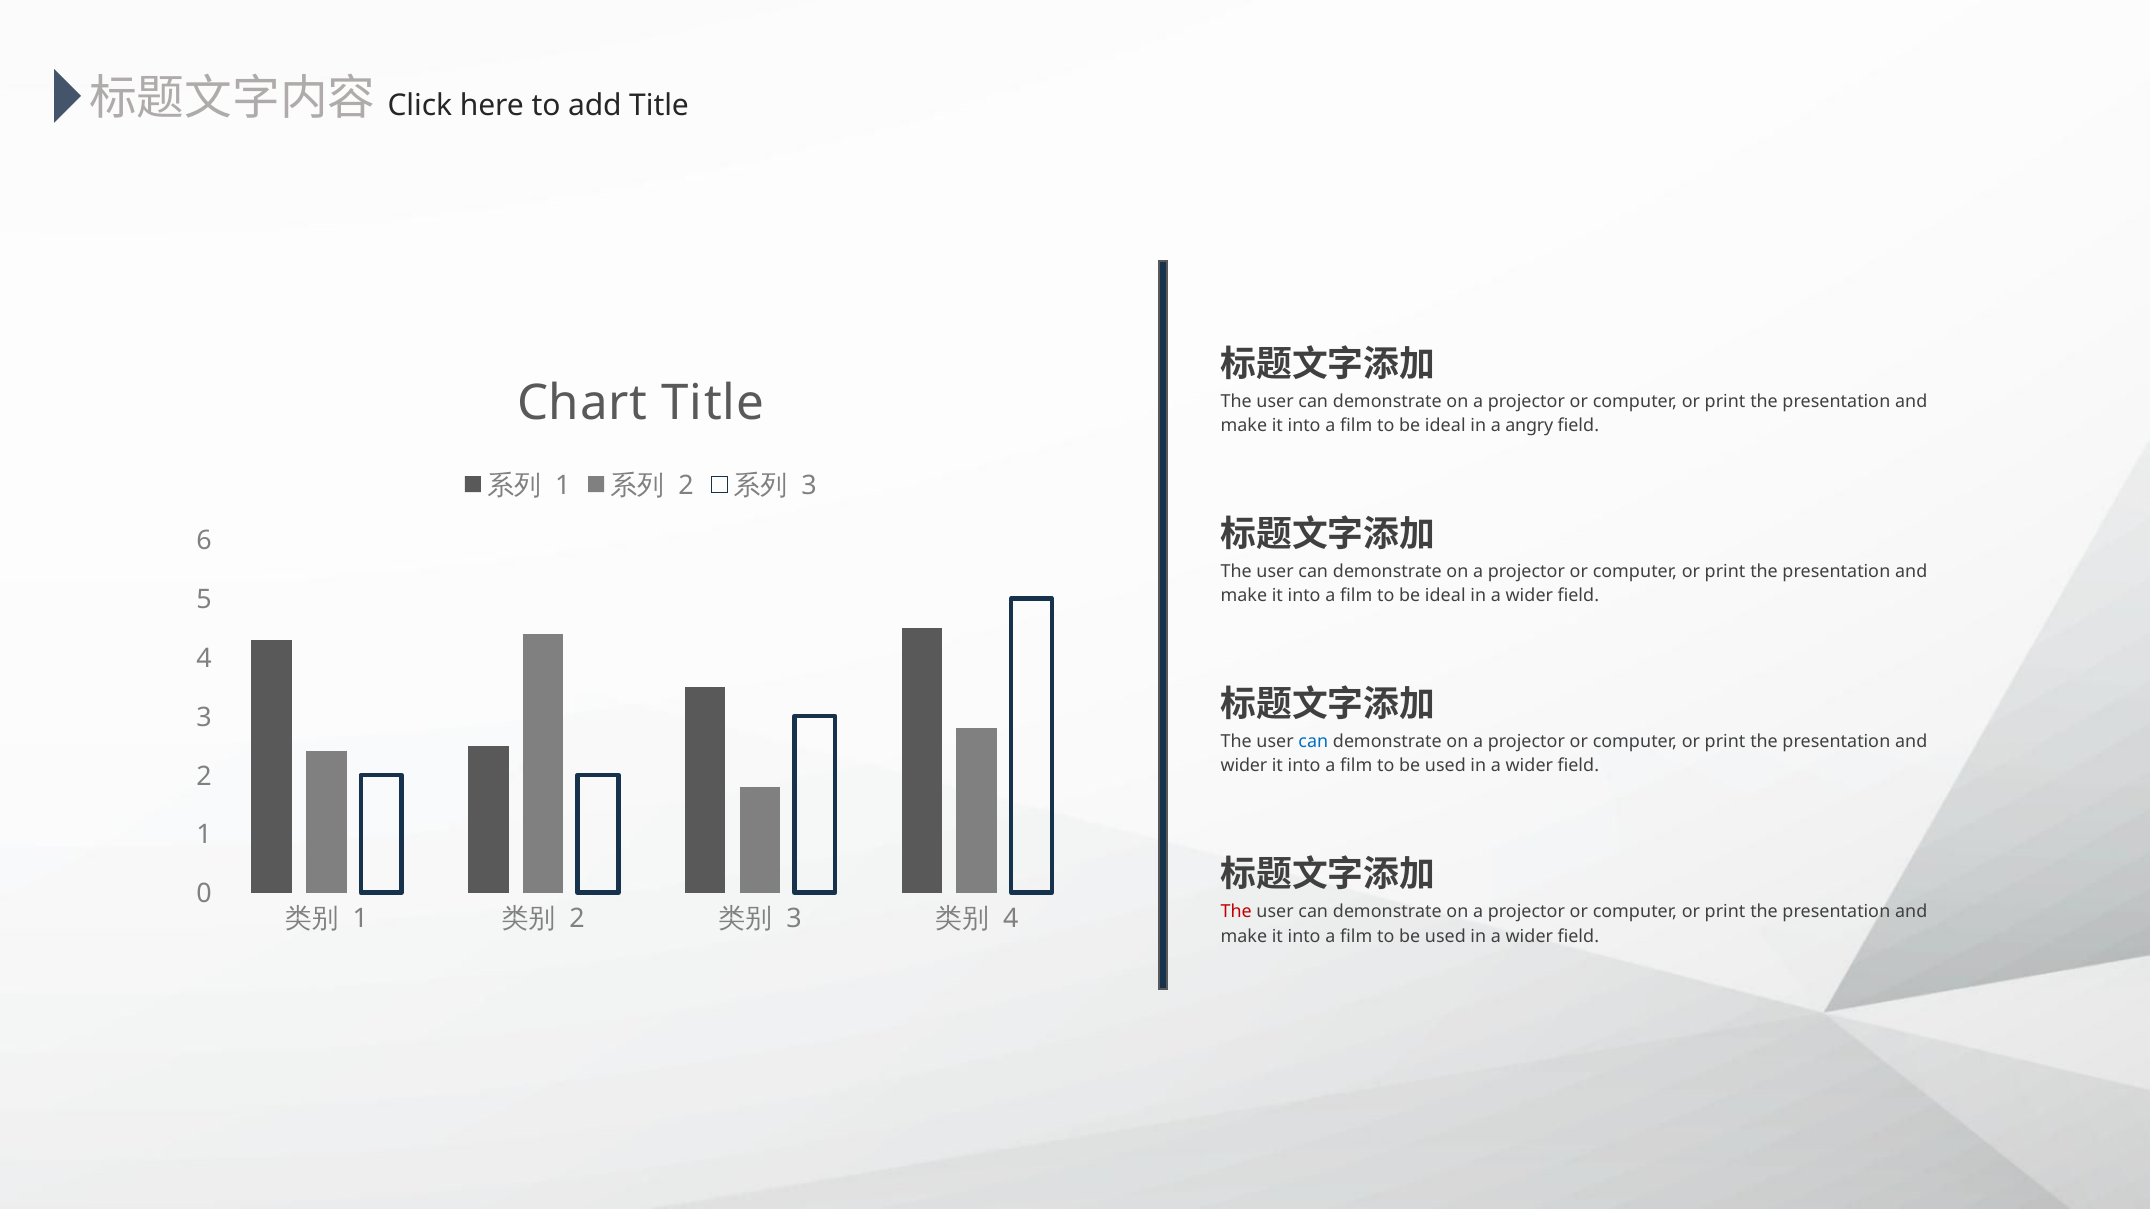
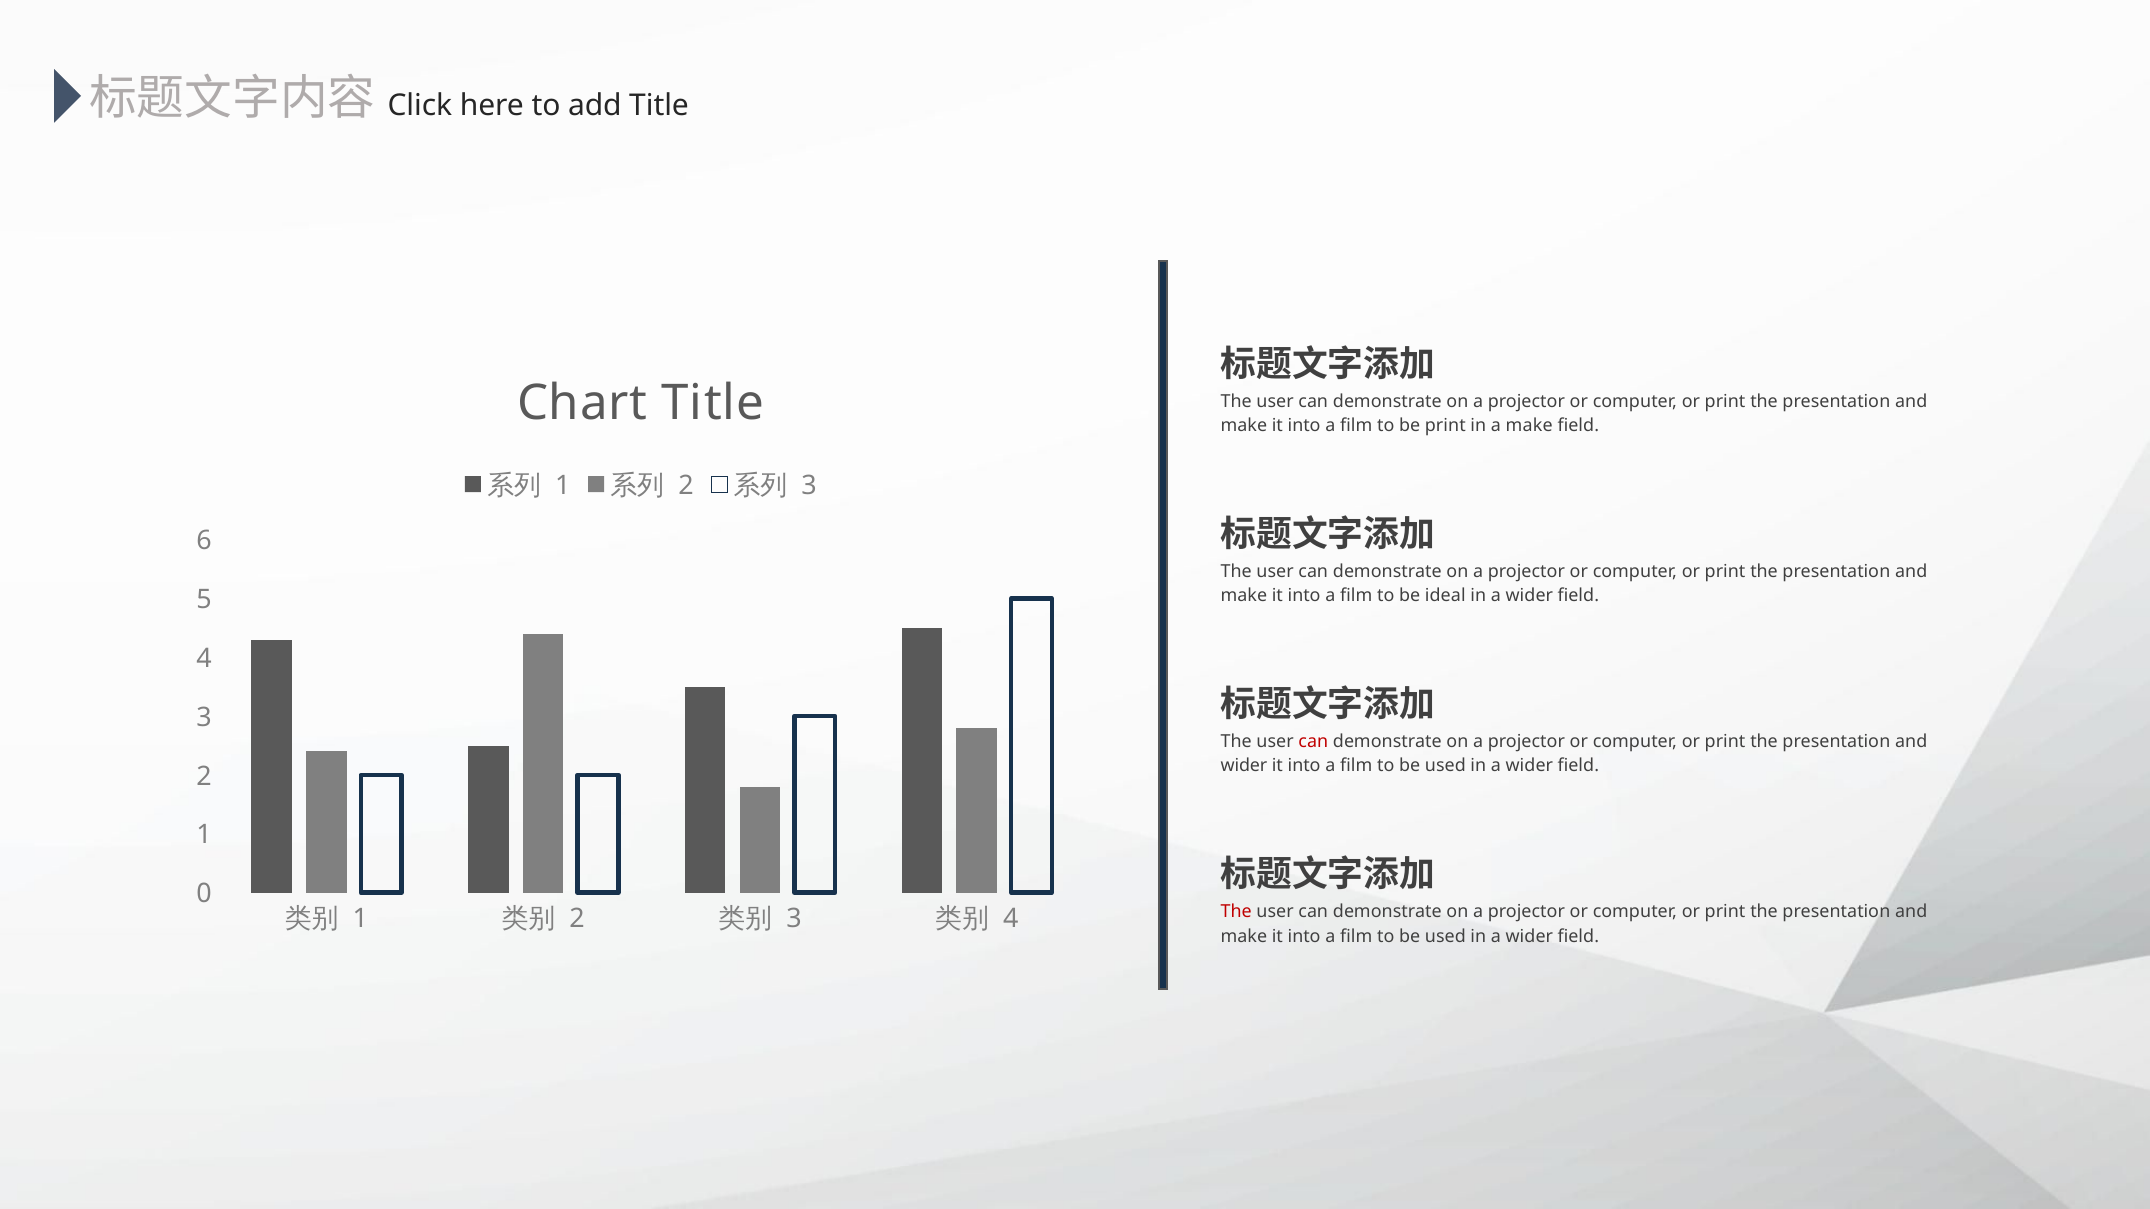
ideal at (1445, 426): ideal -> print
a angry: angry -> make
can at (1313, 742) colour: blue -> red
